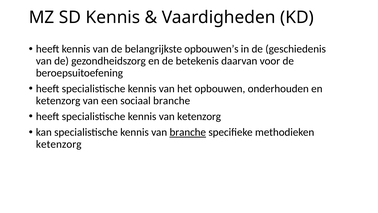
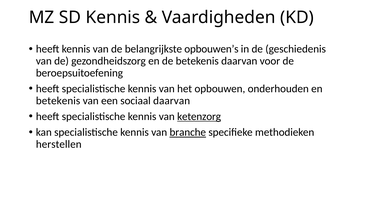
ketenzorg at (58, 100): ketenzorg -> betekenis
sociaal branche: branche -> daarvan
ketenzorg at (199, 116) underline: none -> present
ketenzorg at (59, 144): ketenzorg -> herstellen
